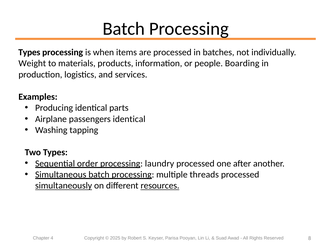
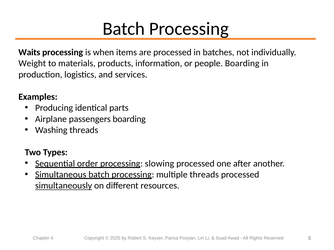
Types at (29, 52): Types -> Waits
passengers identical: identical -> boarding
Washing tapping: tapping -> threads
laundry: laundry -> slowing
resources underline: present -> none
